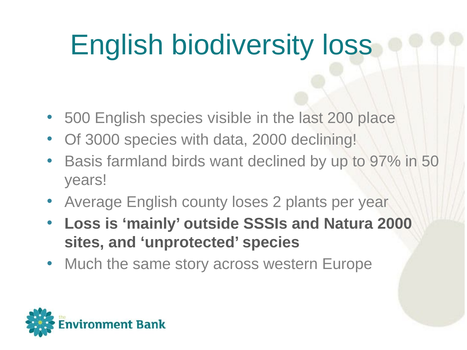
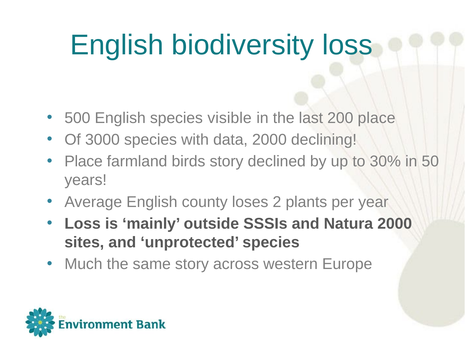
Basis at (83, 162): Basis -> Place
birds want: want -> story
97%: 97% -> 30%
